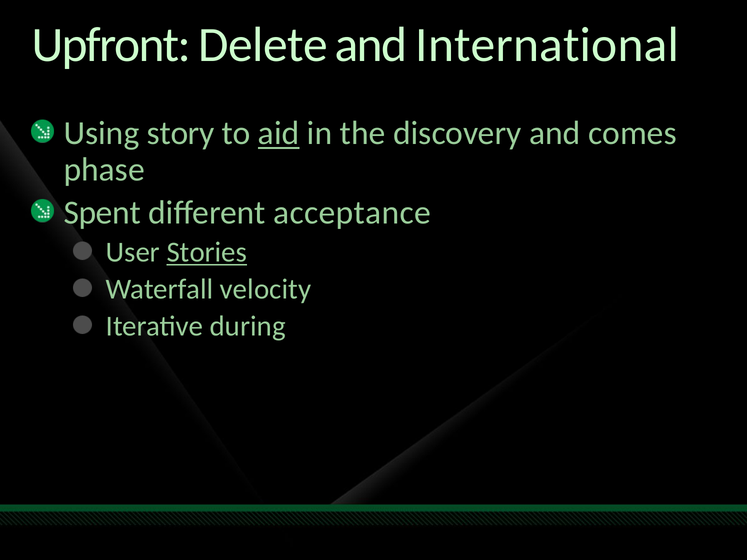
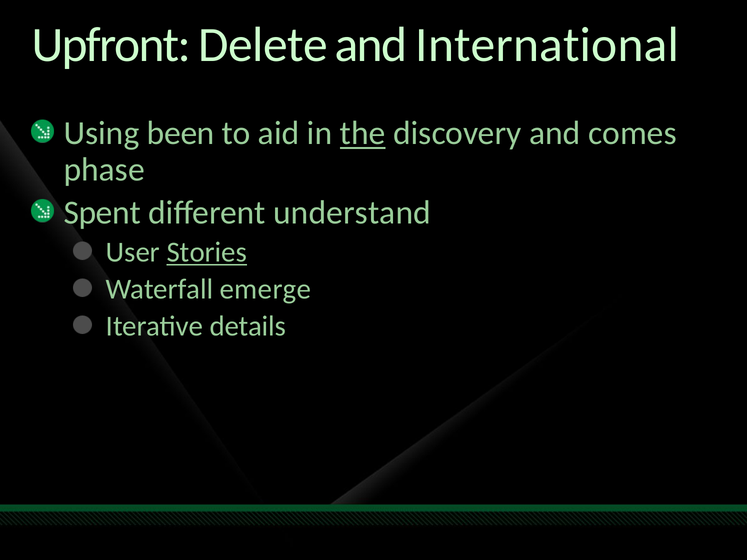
story: story -> been
aid underline: present -> none
the underline: none -> present
acceptance: acceptance -> understand
velocity: velocity -> emerge
during: during -> details
